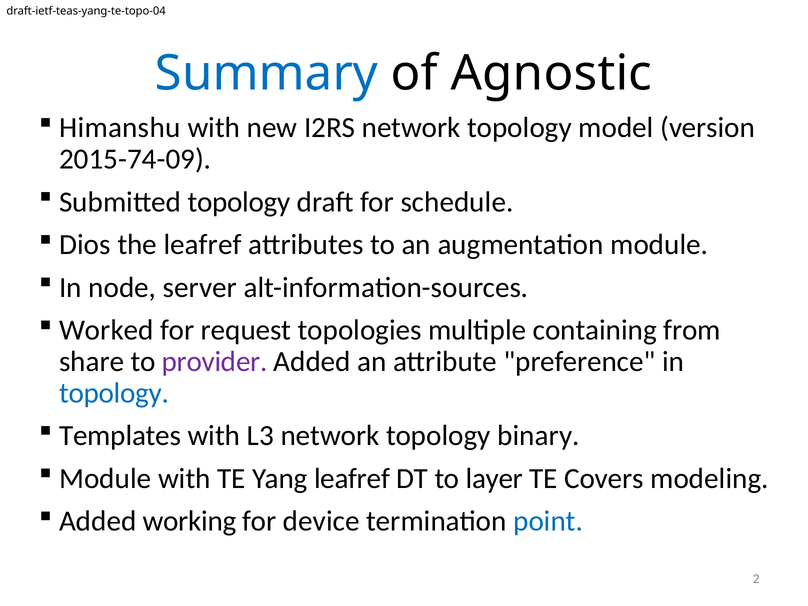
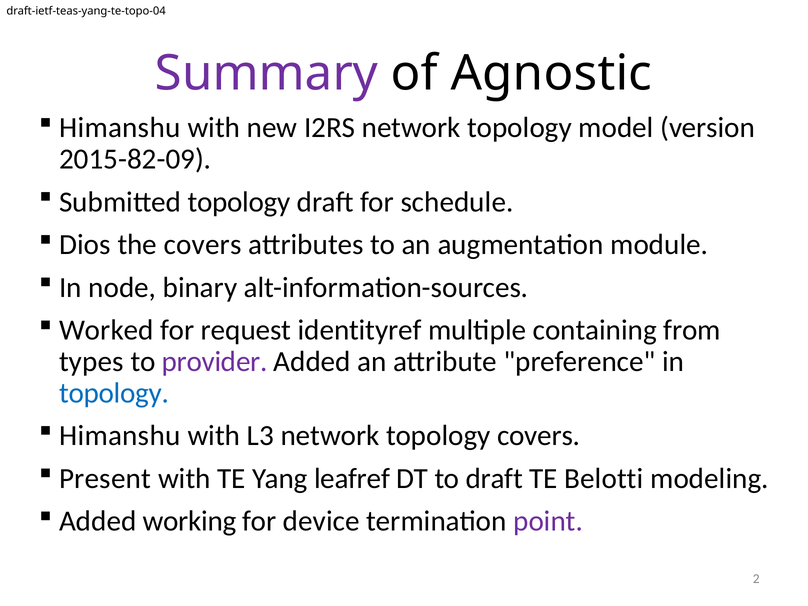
Summary colour: blue -> purple
2015-74-09: 2015-74-09 -> 2015-82-09
the leafref: leafref -> covers
server: server -> binary
topologies: topologies -> identityref
share: share -> types
Templates at (120, 436): Templates -> Himanshu
topology binary: binary -> covers
Module at (105, 479): Module -> Present
to layer: layer -> draft
Covers: Covers -> Belotti
point colour: blue -> purple
